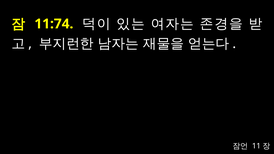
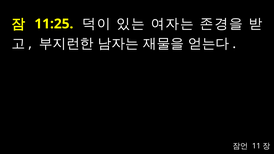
11:74: 11:74 -> 11:25
